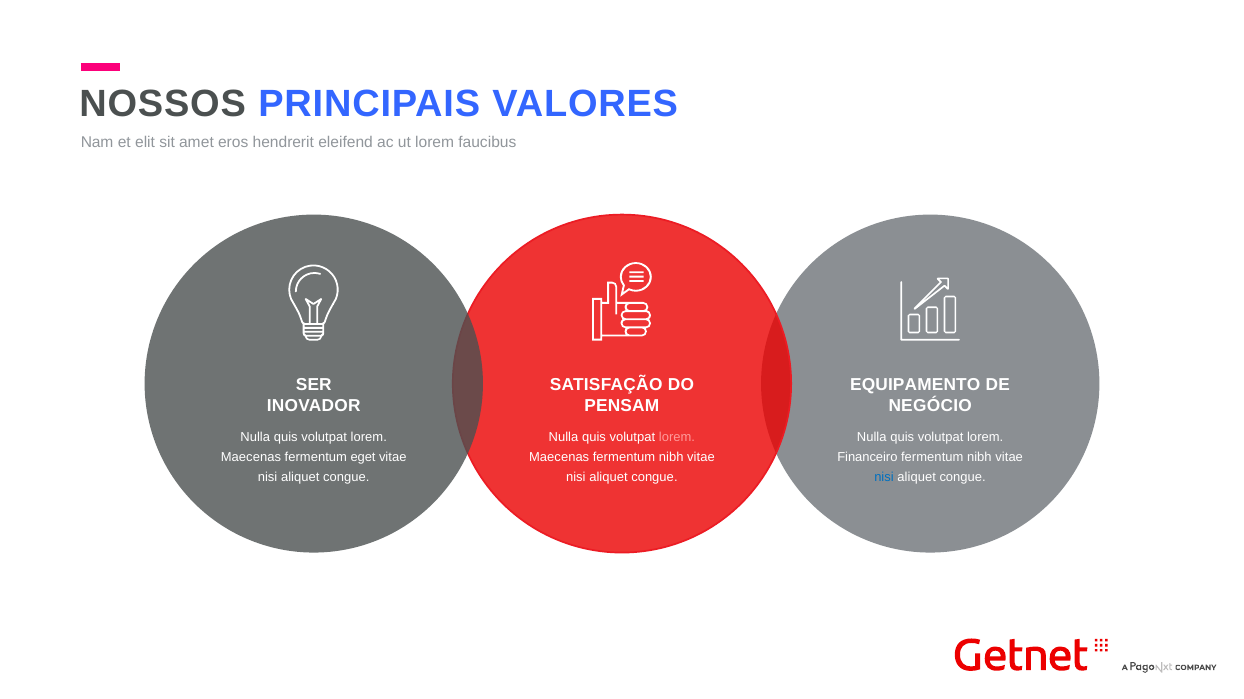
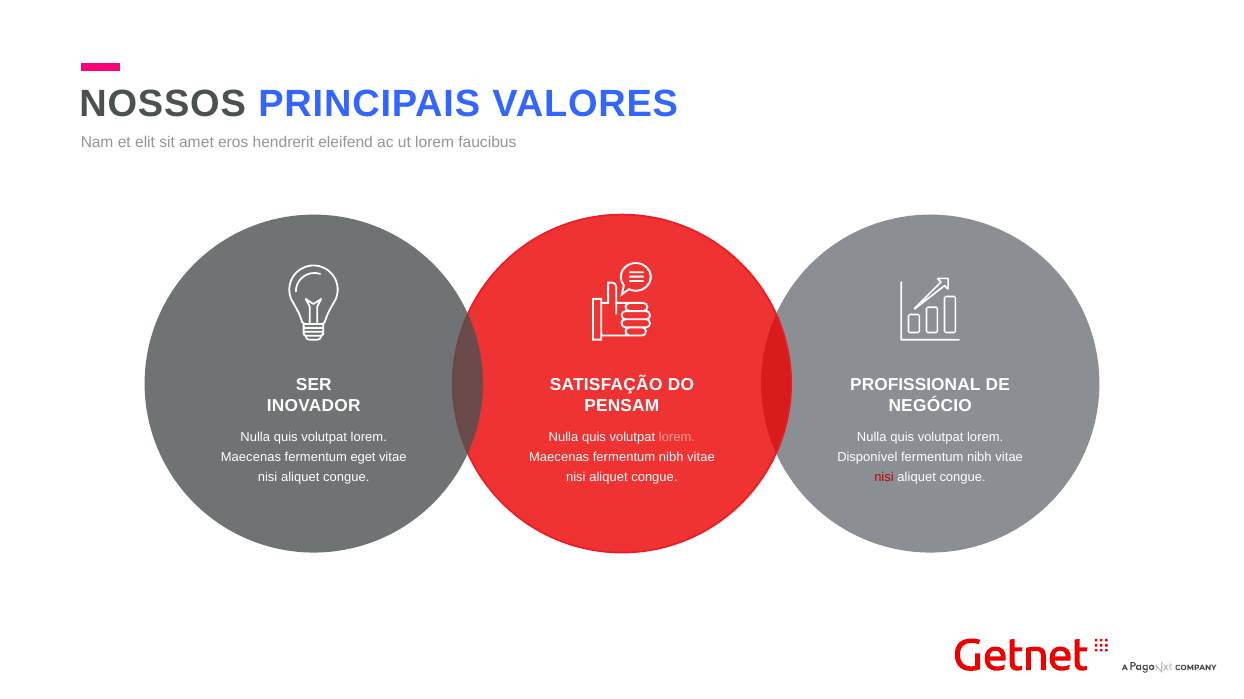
EQUIPAMENTO: EQUIPAMENTO -> PROFISSIONAL
Financeiro: Financeiro -> Disponível
nisi at (884, 478) colour: blue -> red
